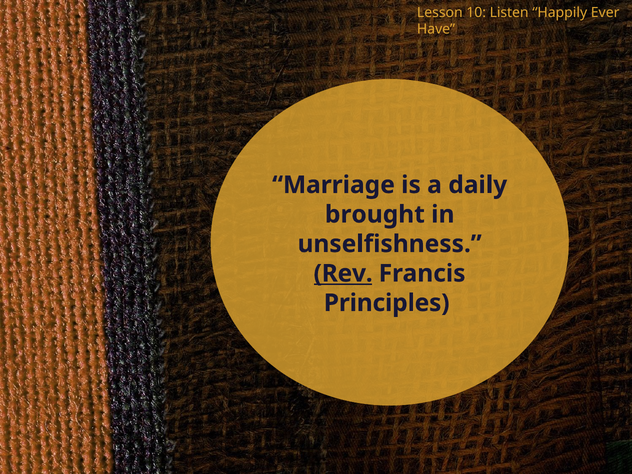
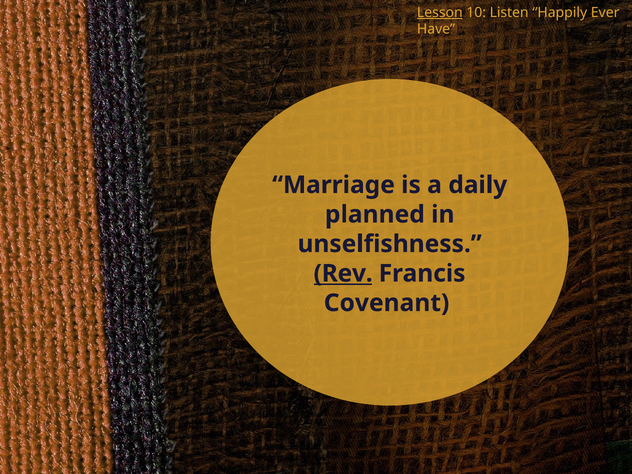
Lesson underline: none -> present
brought: brought -> planned
Principles: Principles -> Covenant
